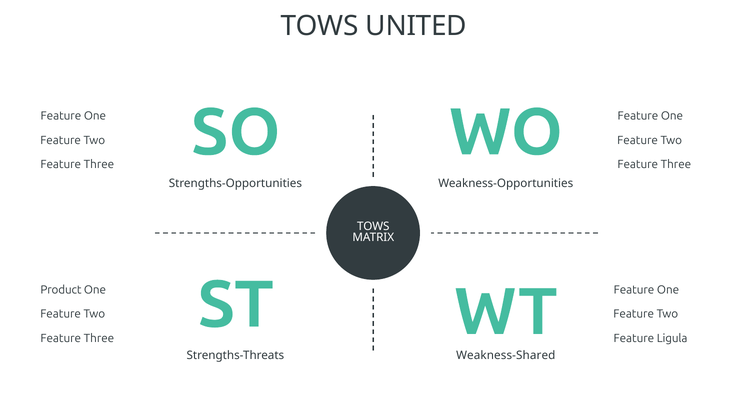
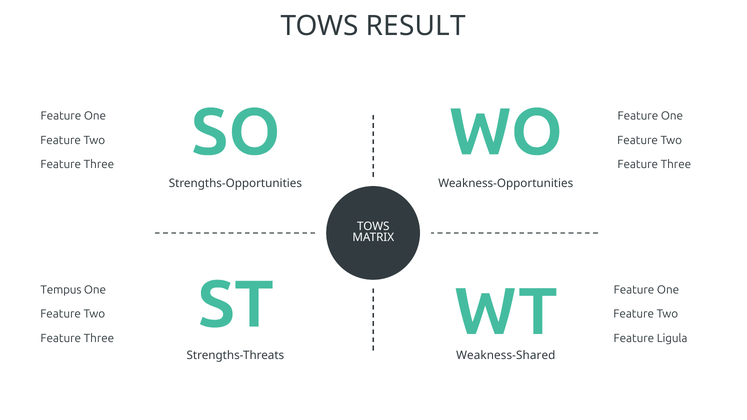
UNITED: UNITED -> RESULT
Product: Product -> Tempus
